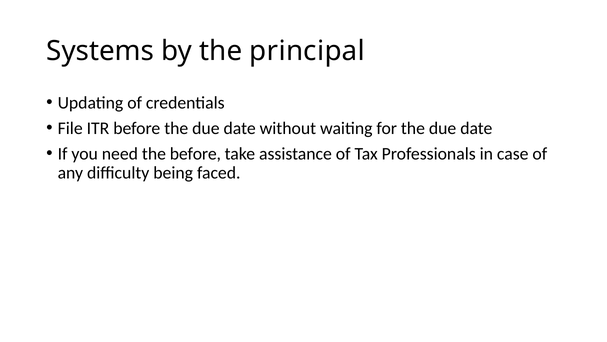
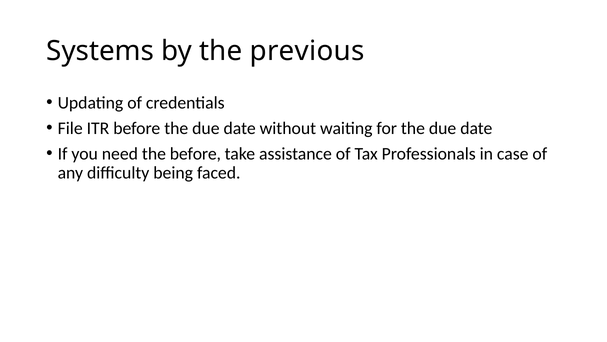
principal: principal -> previous
